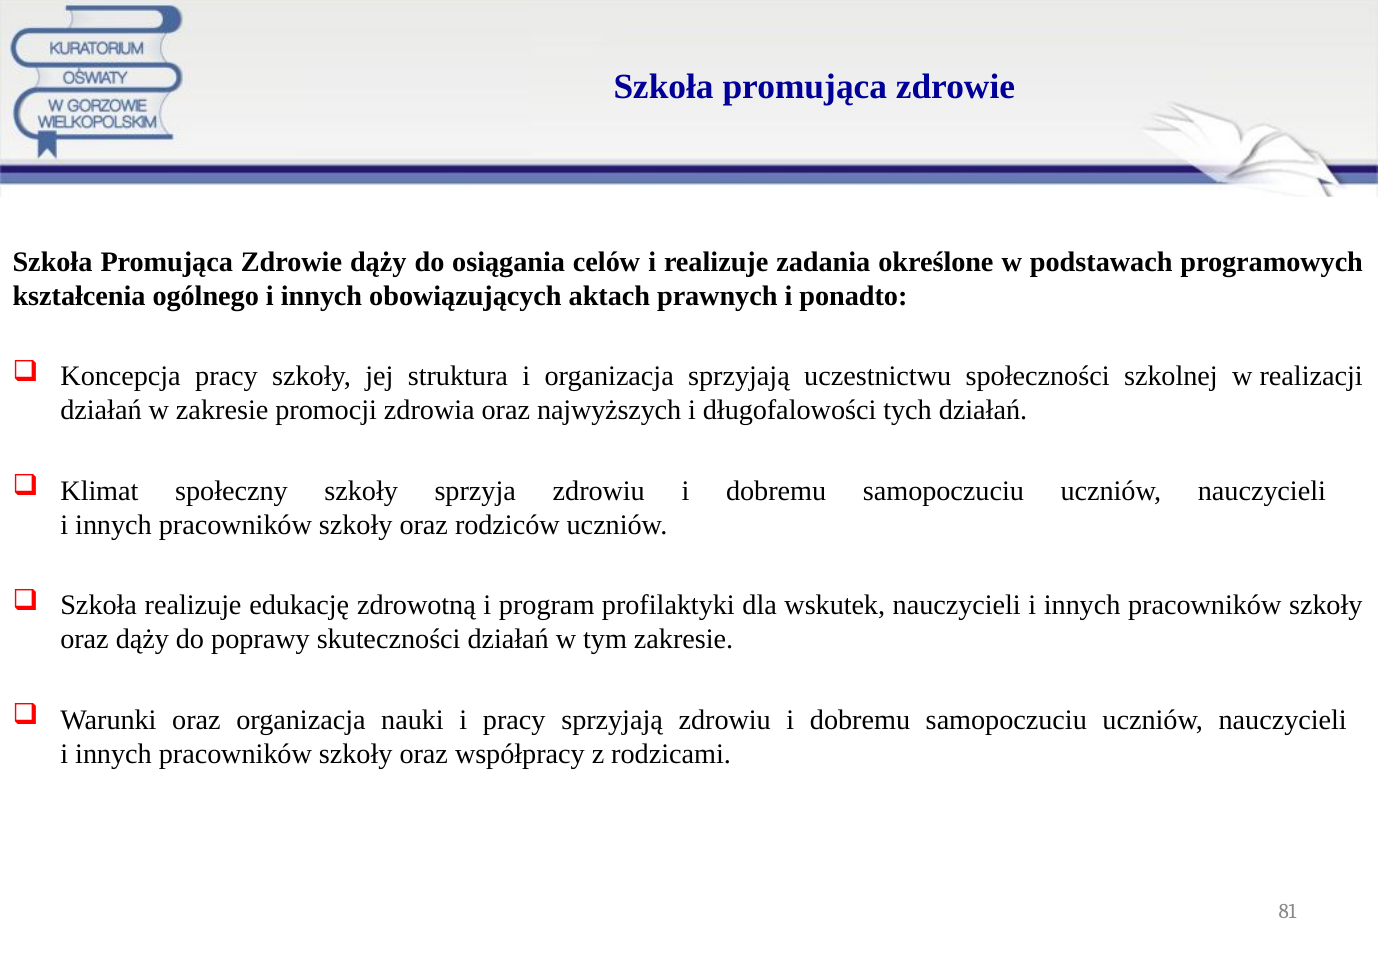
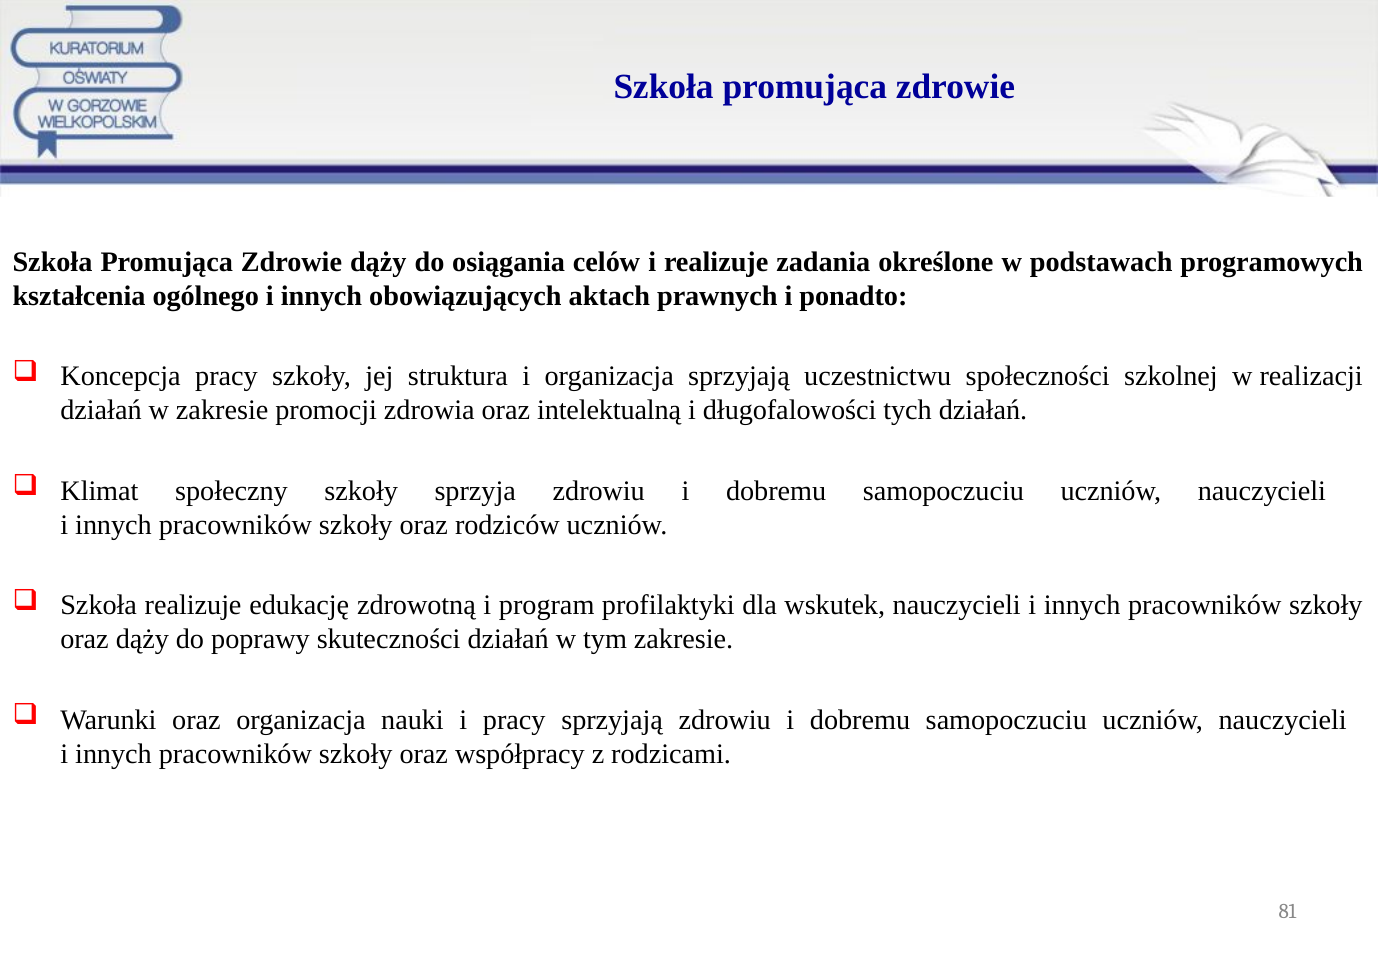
najwyższych: najwyższych -> intelektualną
